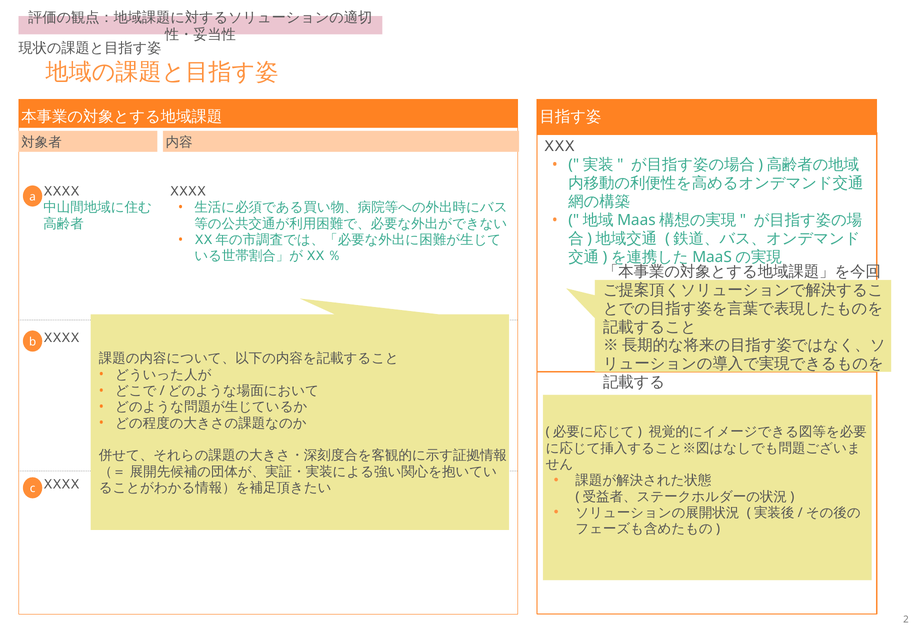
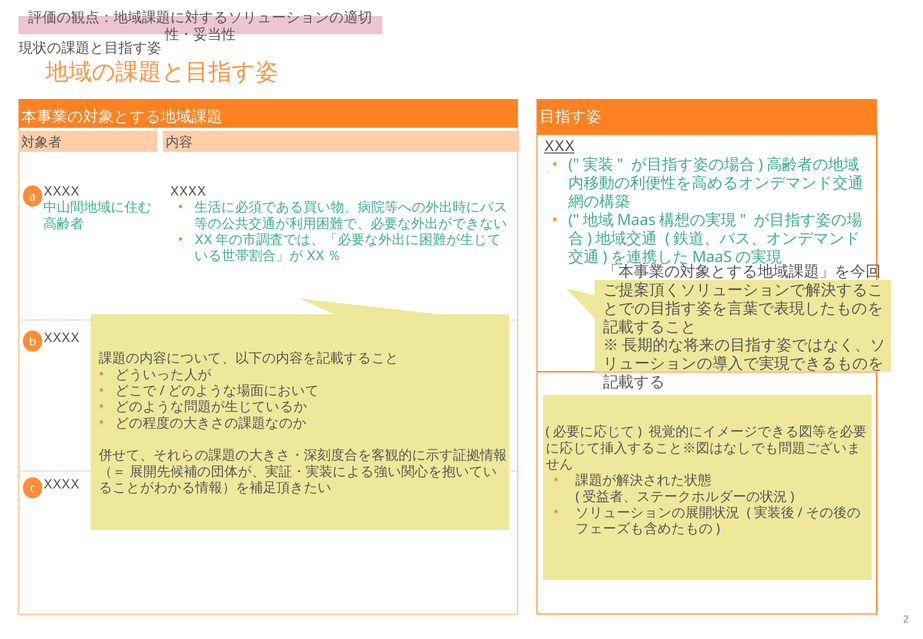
XXX underline: none -> present
